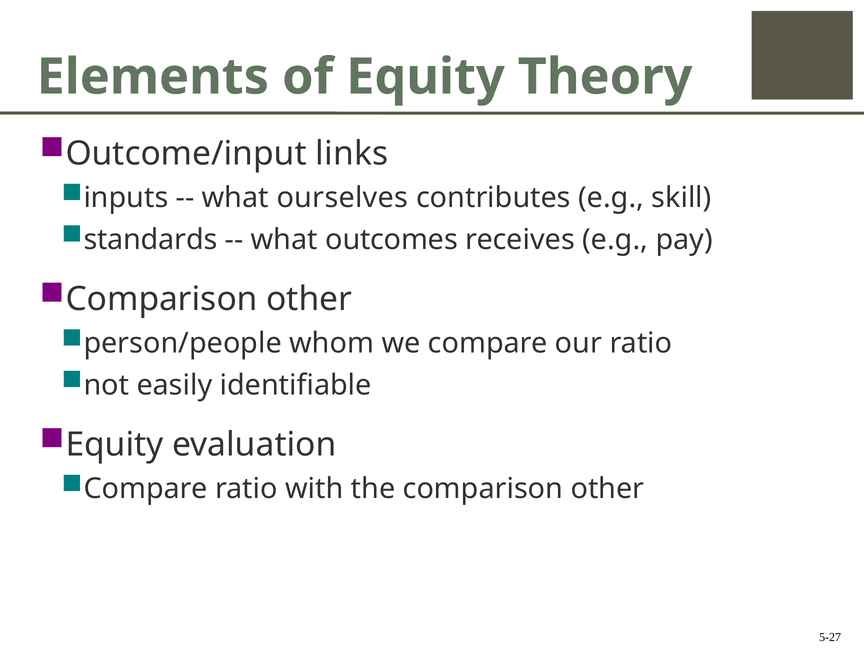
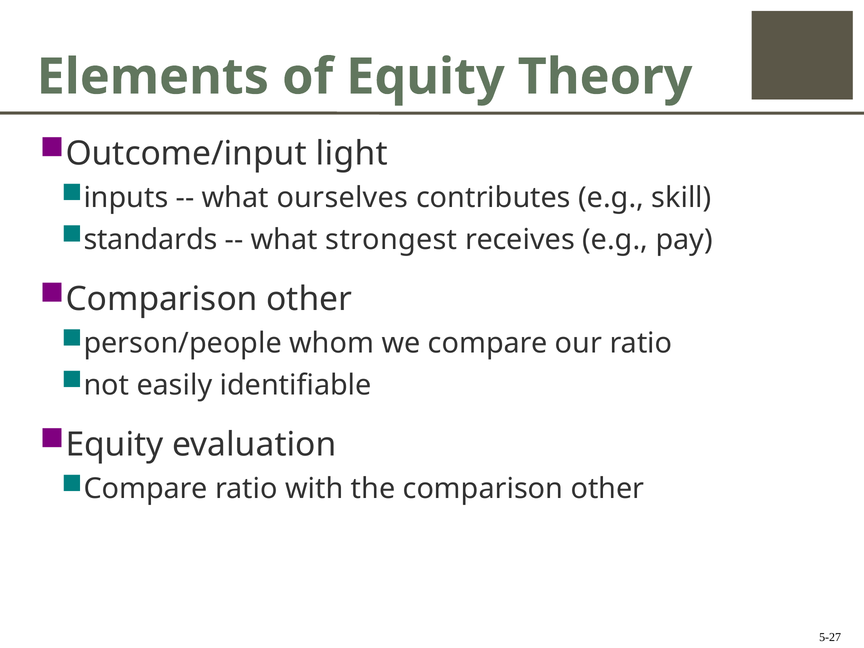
links: links -> light
outcomes: outcomes -> strongest
